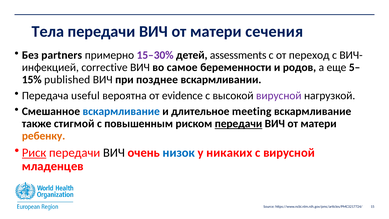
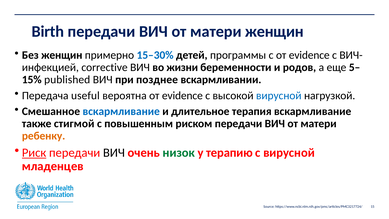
Тела: Тела -> Birth
матери сечения: сечения -> женщин
Без partners: partners -> женщин
15–30% colour: purple -> blue
assessments: assessments -> программы
с от переход: переход -> evidence
самое: самое -> жизни
вирусной at (279, 95) colour: purple -> blue
meeting: meeting -> терапия
передачи at (238, 124) underline: present -> none
низок colour: blue -> green
никаких: никаких -> терапию
